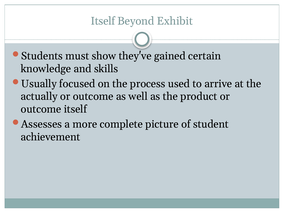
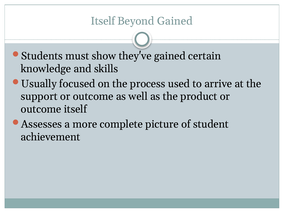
Beyond Exhibit: Exhibit -> Gained
actually: actually -> support
